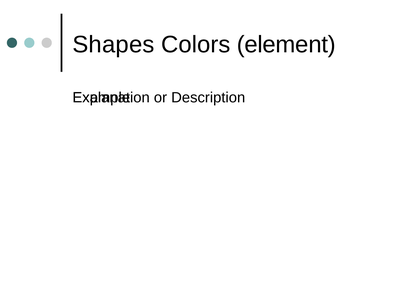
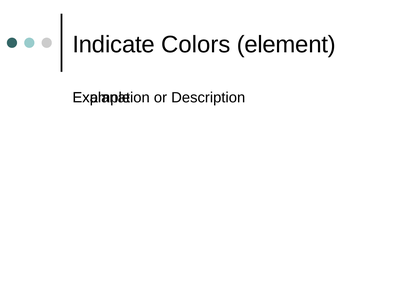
Shapes: Shapes -> Indicate
